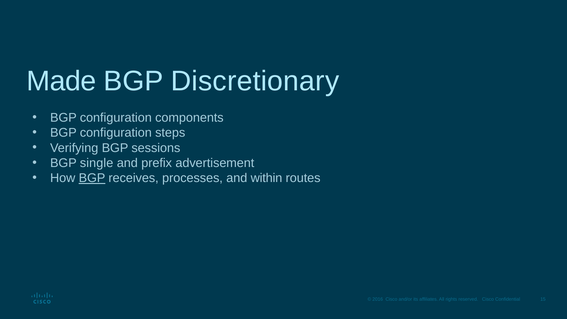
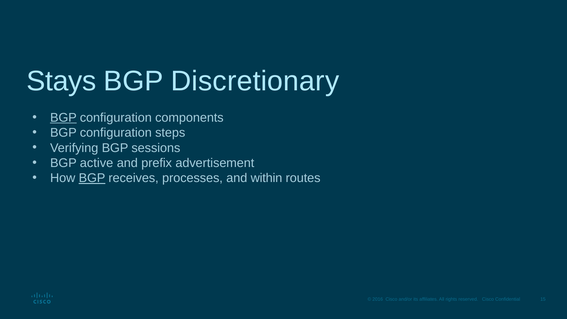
Made: Made -> Stays
BGP at (63, 118) underline: none -> present
single: single -> active
